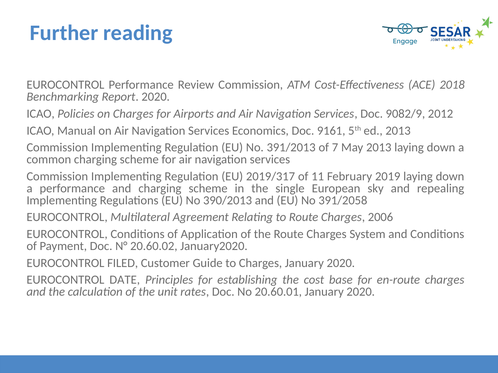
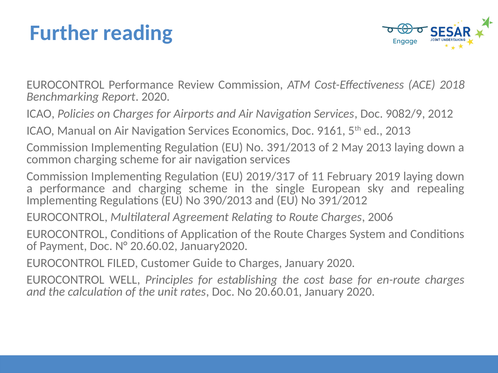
7: 7 -> 2
391/2058: 391/2058 -> 391/2012
DATE: DATE -> WELL
